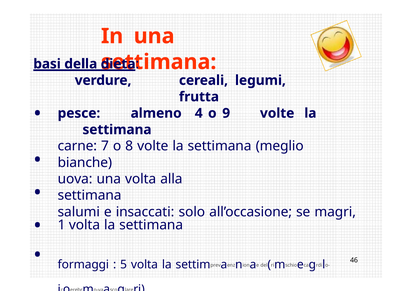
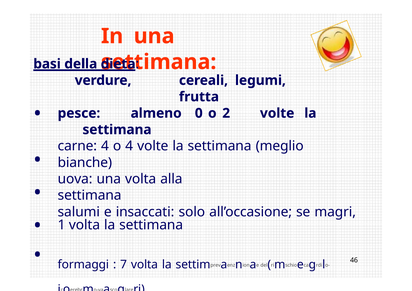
4: 4 -> 0
9: 9 -> 2
carne 7: 7 -> 4
o 8: 8 -> 4
5: 5 -> 7
